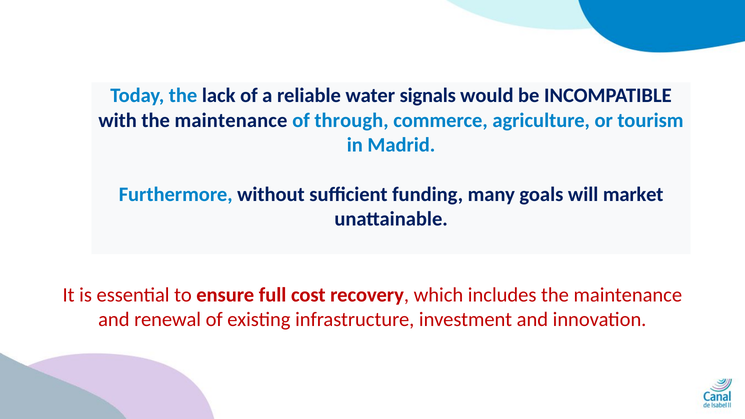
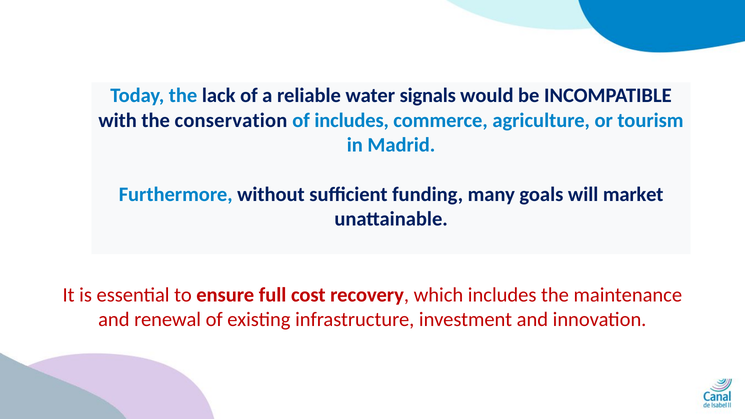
with the maintenance: maintenance -> conservation
of through: through -> includes
